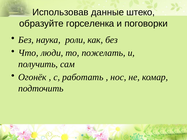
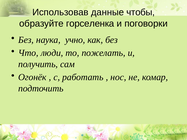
штеко: штеко -> чтобы
роли: роли -> учно
